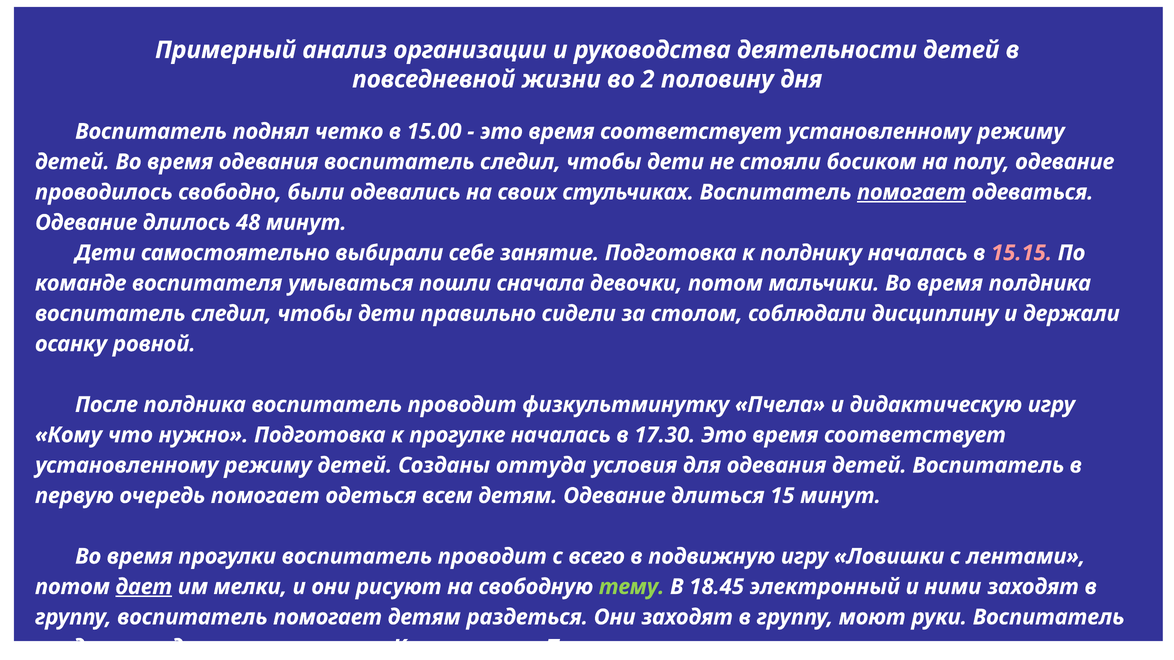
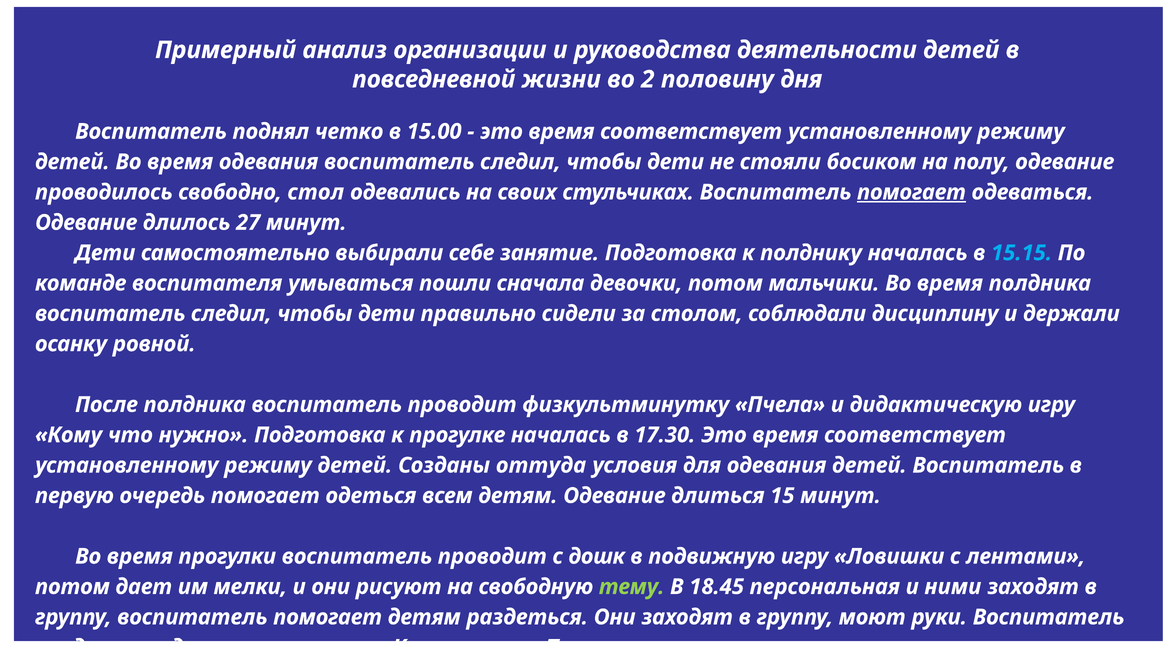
были: были -> стол
48: 48 -> 27
15.15 colour: pink -> light blue
всего: всего -> дошк
дает underline: present -> none
электронный: электронный -> персональная
